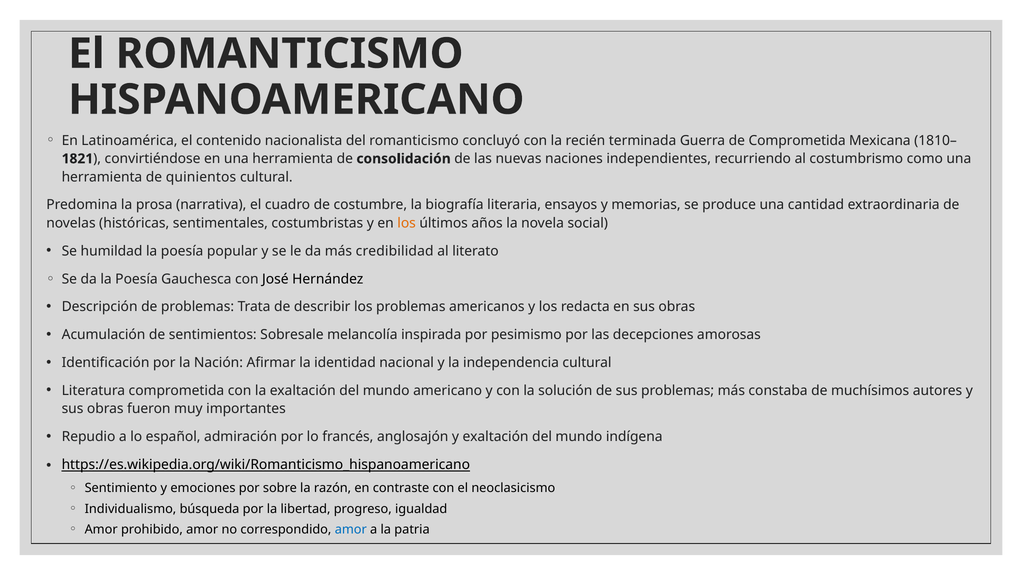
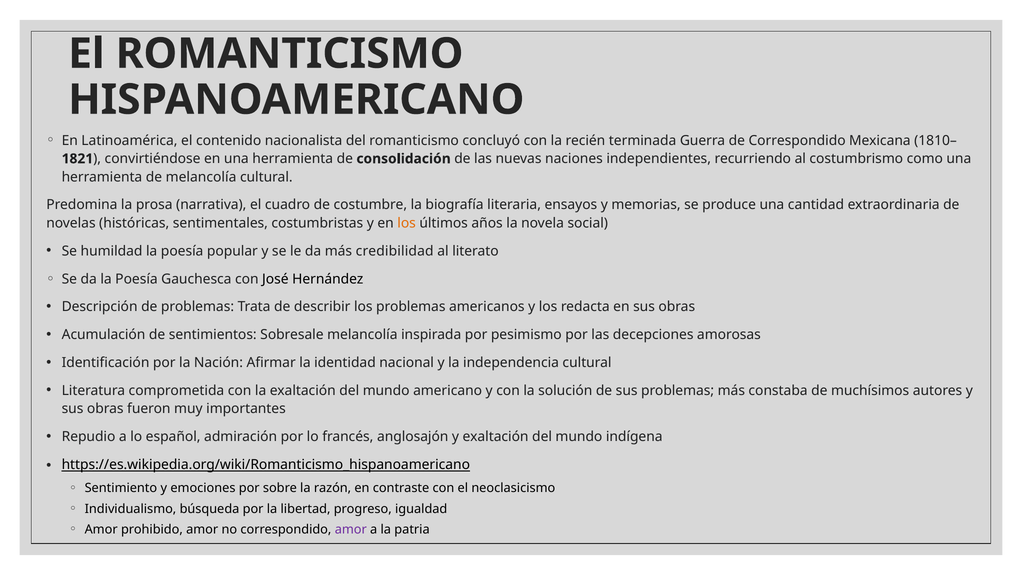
de Comprometida: Comprometida -> Correspondido
de quinientos: quinientos -> melancolía
amor at (351, 529) colour: blue -> purple
